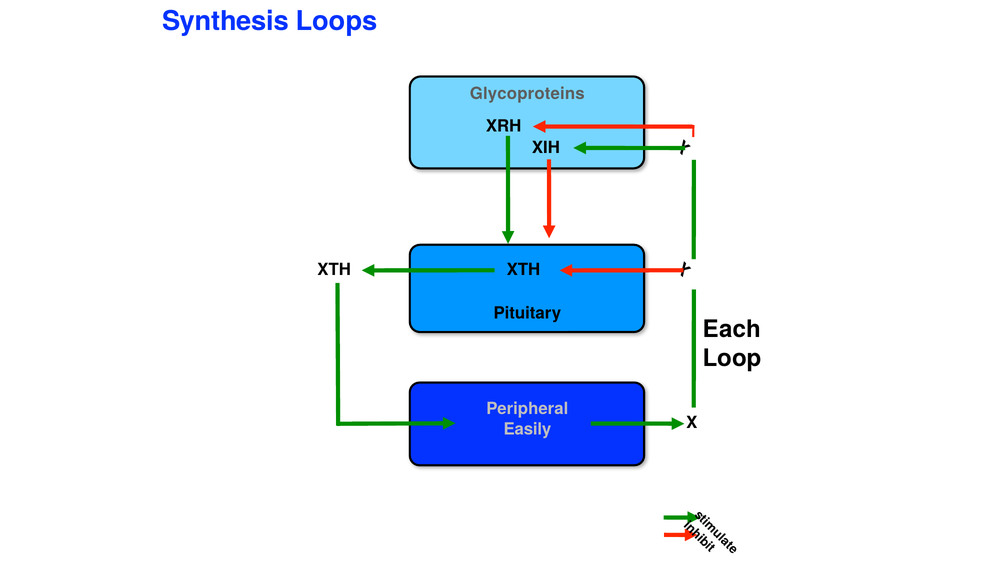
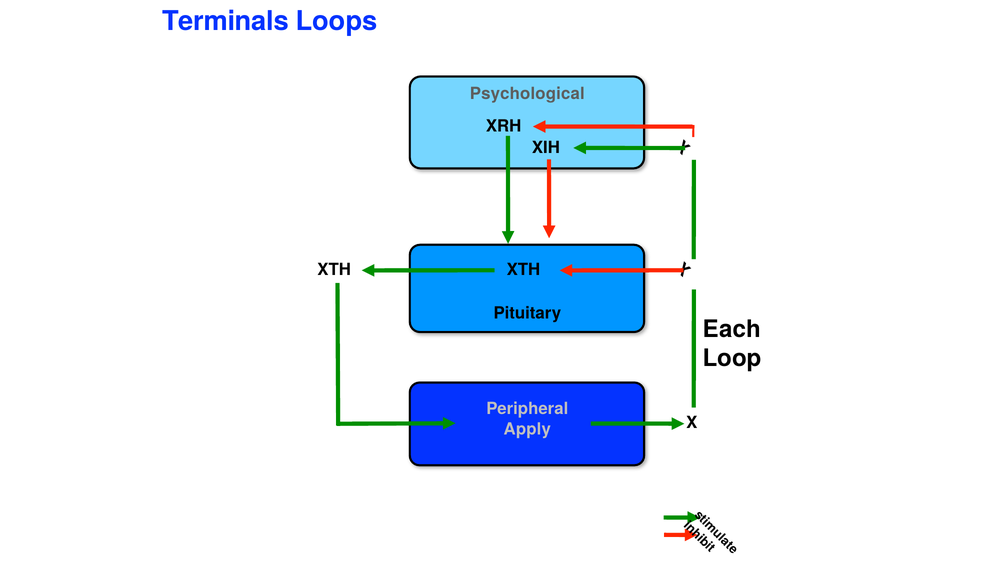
Synthesis: Synthesis -> Terminals
Glycoproteins: Glycoproteins -> Psychological
Easily: Easily -> Apply
